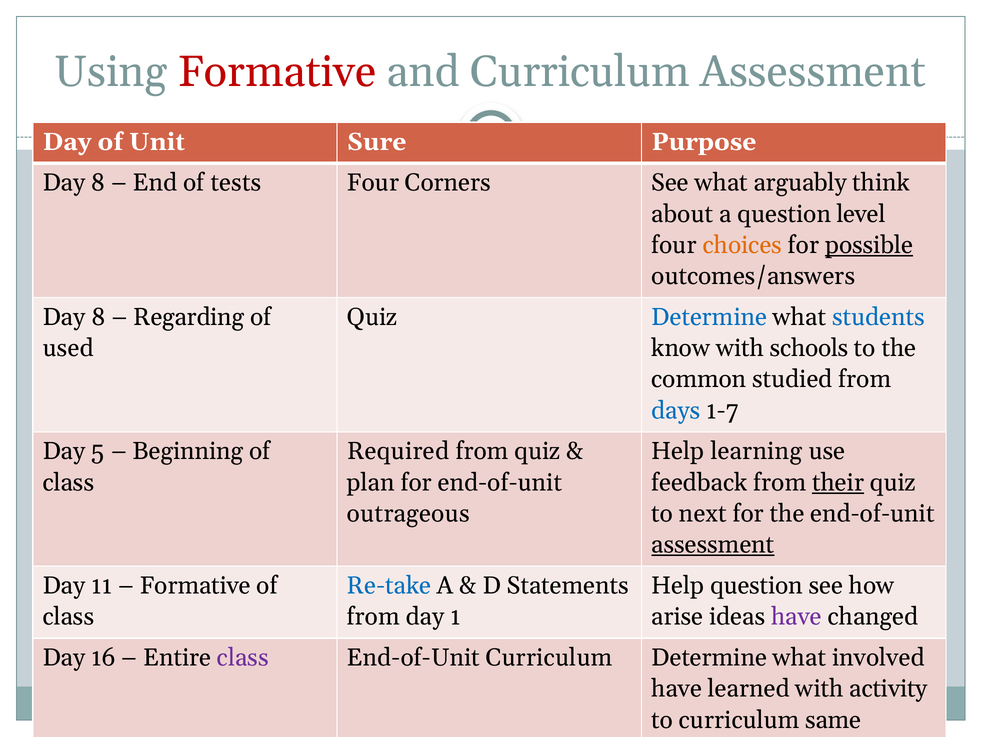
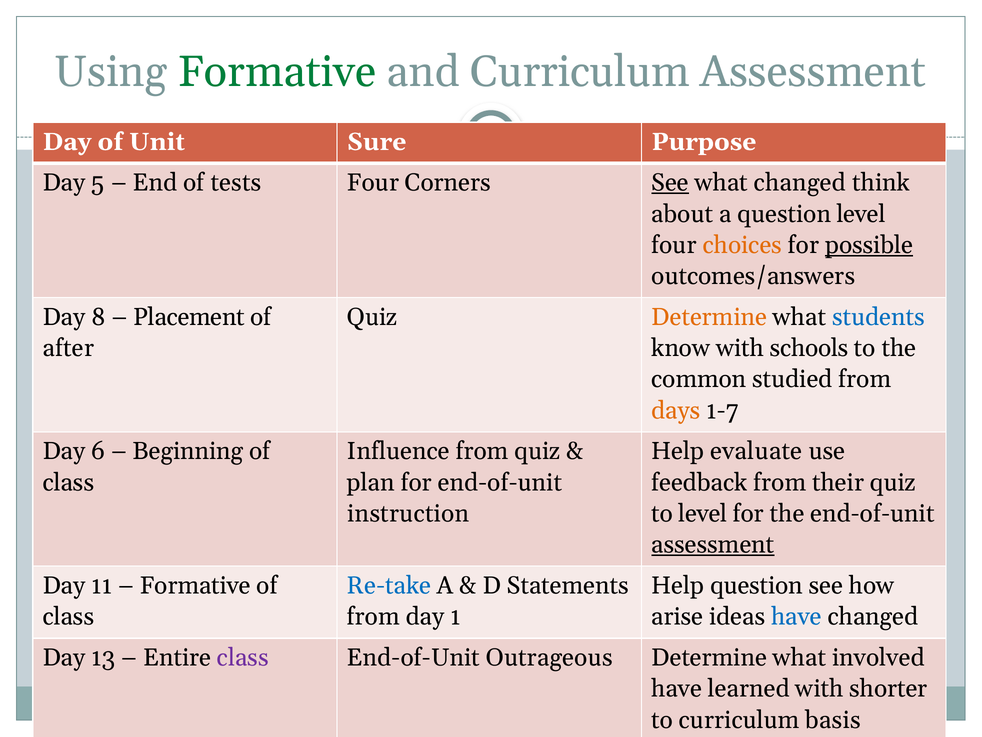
Formative at (277, 72) colour: red -> green
8 at (98, 183): 8 -> 5
See at (670, 183) underline: none -> present
what arguably: arguably -> changed
Regarding: Regarding -> Placement
Determine at (709, 317) colour: blue -> orange
used: used -> after
days colour: blue -> orange
5: 5 -> 6
Required: Required -> Influence
learning: learning -> evaluate
their underline: present -> none
outrageous: outrageous -> instruction
to next: next -> level
have at (796, 616) colour: purple -> blue
16: 16 -> 13
End-of-Unit Curriculum: Curriculum -> Outrageous
activity: activity -> shorter
same: same -> basis
